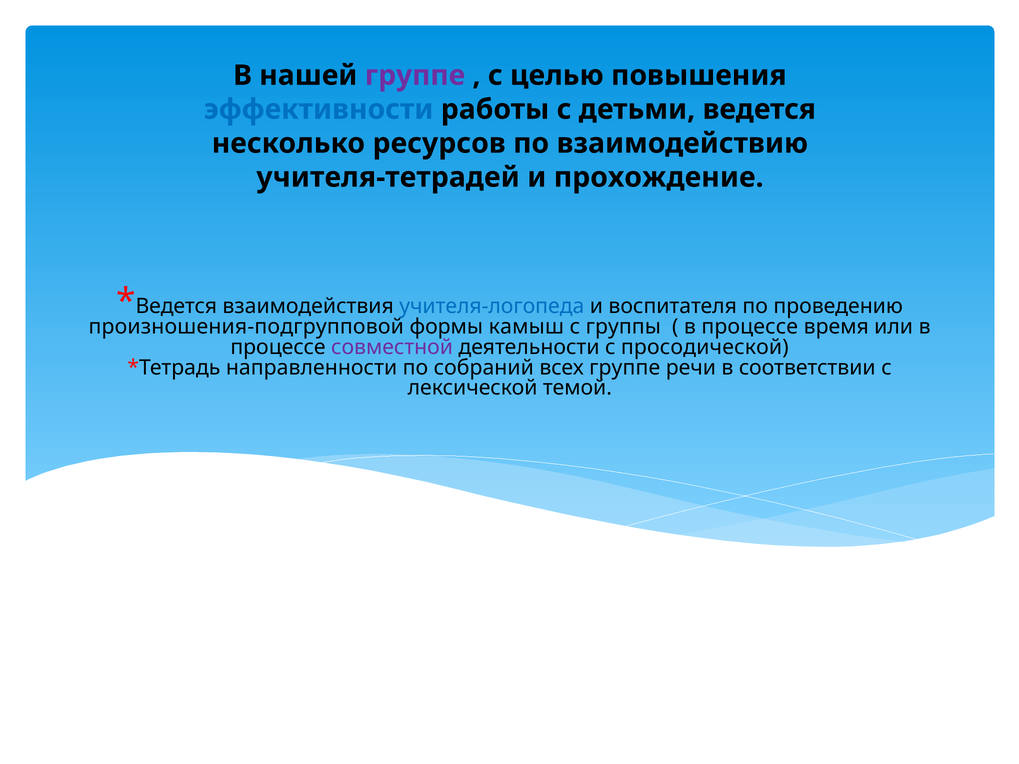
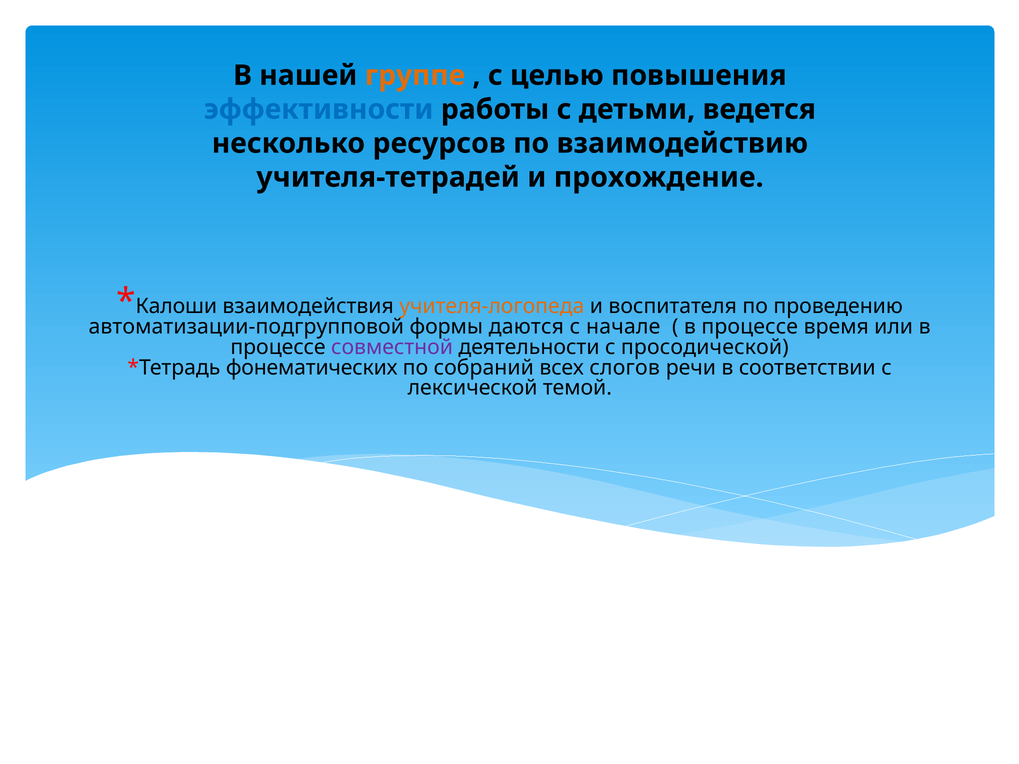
группе at (415, 75) colour: purple -> orange
Ведется at (176, 307): Ведется -> Калоши
учителя-логопеда colour: blue -> orange
произношения-подгрупповой: произношения-подгрупповой -> автоматизации-подгрупповой
камыш: камыш -> даются
группы: группы -> начале
направленности: направленности -> фонематических
всех группе: группе -> слогов
